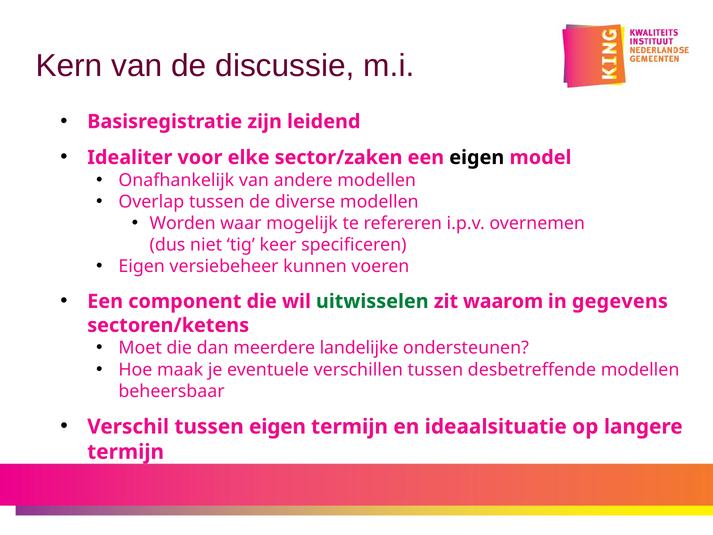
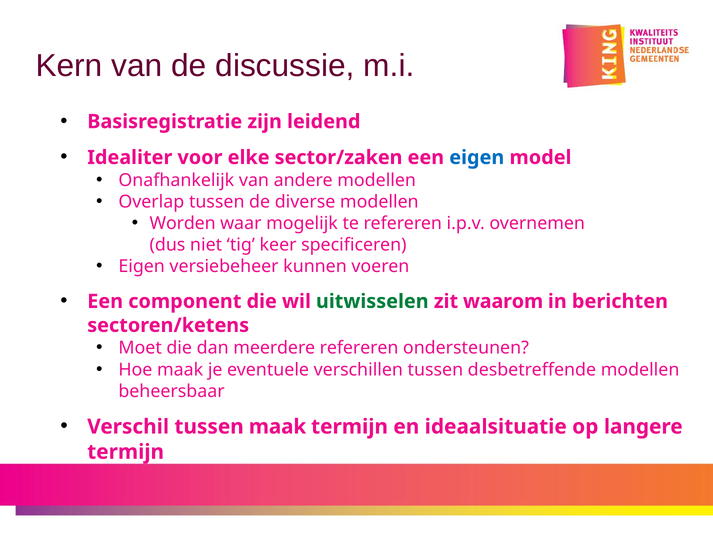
eigen at (477, 157) colour: black -> blue
gegevens: gegevens -> berichten
meerdere landelijke: landelijke -> refereren
tussen eigen: eigen -> maak
